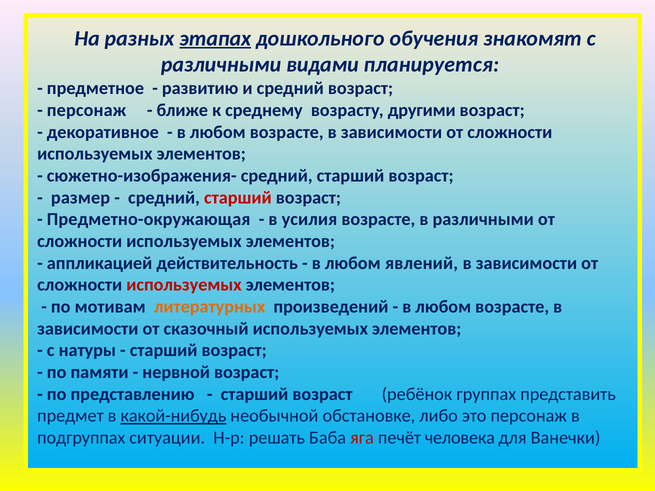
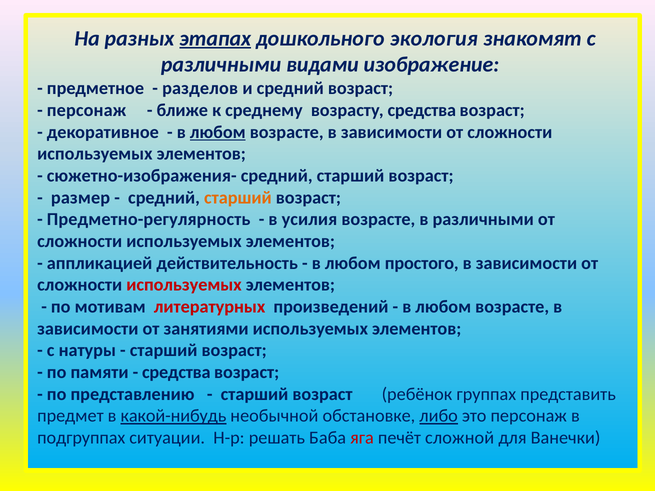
обучения: обучения -> экология
планируется: планируется -> изображение
развитию: развитию -> разделов
возрасту другими: другими -> средства
любом at (218, 132) underline: none -> present
старший at (238, 198) colour: red -> orange
Предметно-окружающая: Предметно-окружающая -> Предметно-регулярность
явлений: явлений -> простого
литературных colour: orange -> red
сказочный: сказочный -> занятиями
нервной at (176, 372): нервной -> средства
либо underline: none -> present
человека: человека -> сложной
